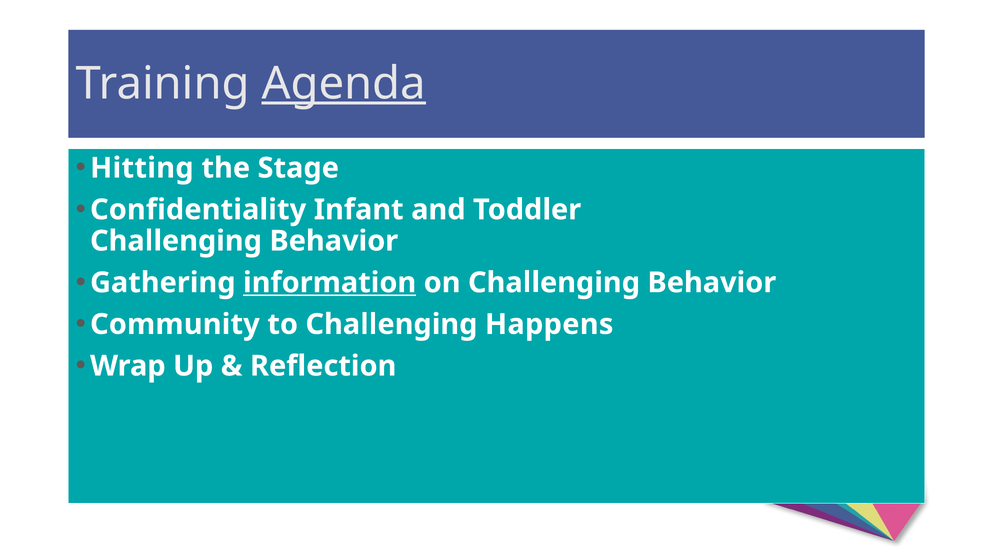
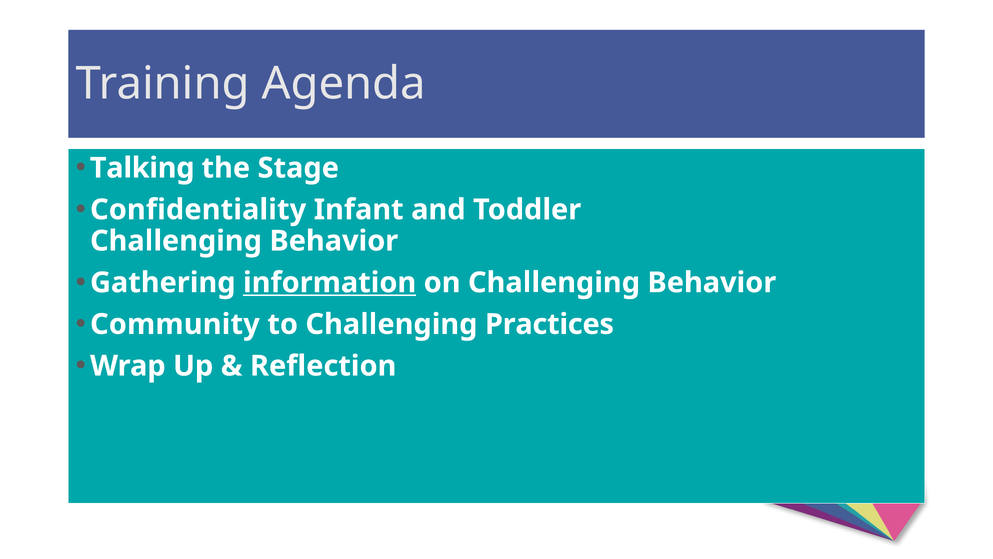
Agenda underline: present -> none
Hitting: Hitting -> Talking
Happens: Happens -> Practices
